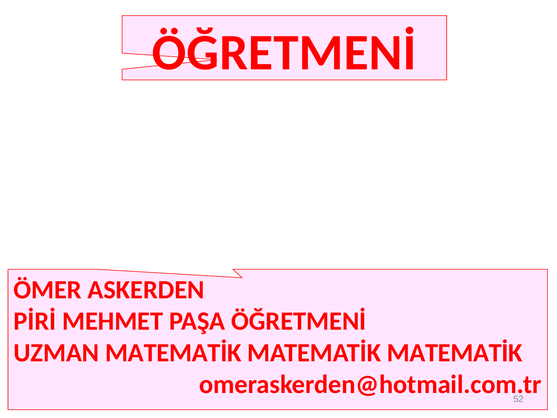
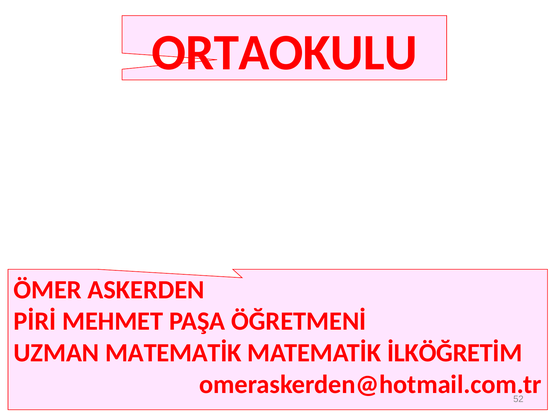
ÖĞRETMENİ at (284, 53): ÖĞRETMENİ -> ORTAOKULU
MATEMATİK at (455, 353): MATEMATİK -> İLKÖĞRETİM
